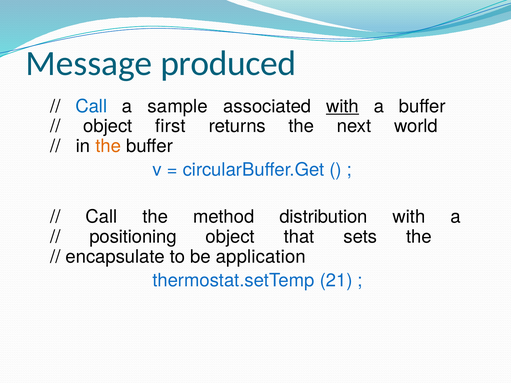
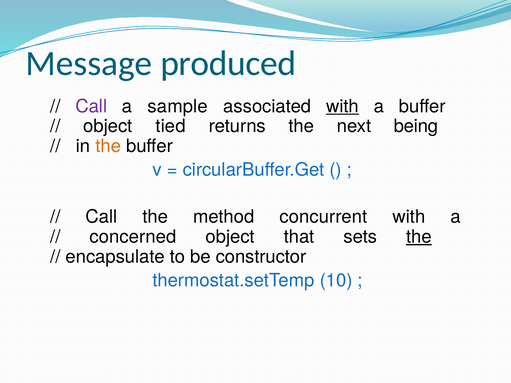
Call at (91, 106) colour: blue -> purple
first: first -> tied
world: world -> being
distribution: distribution -> concurrent
positioning: positioning -> concerned
the at (419, 237) underline: none -> present
application: application -> constructor
21: 21 -> 10
